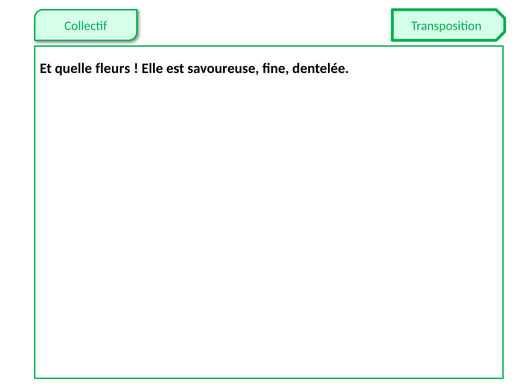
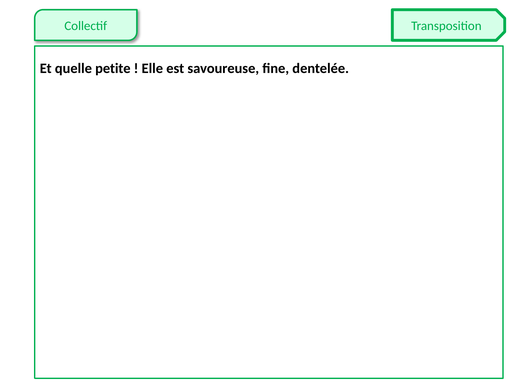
fleurs: fleurs -> petite
